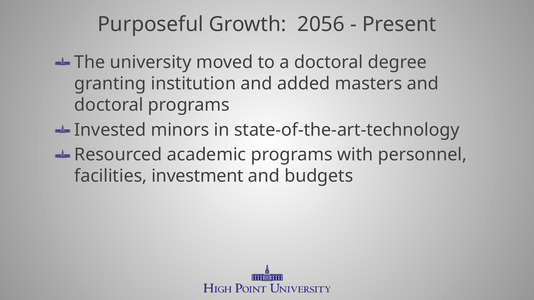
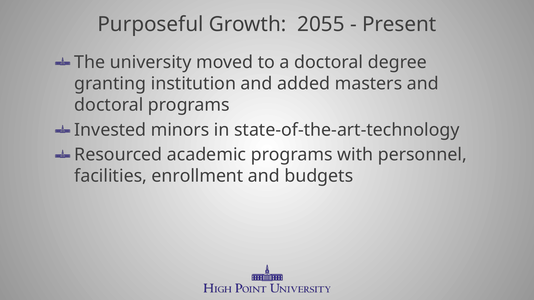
2056: 2056 -> 2055
investment: investment -> enrollment
